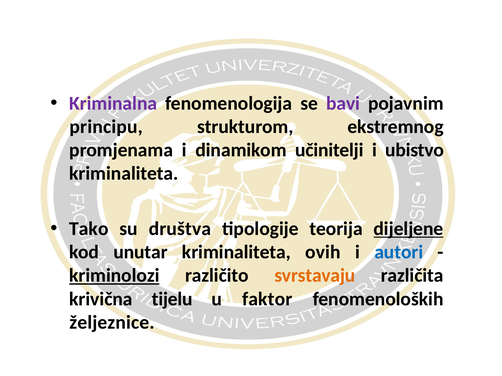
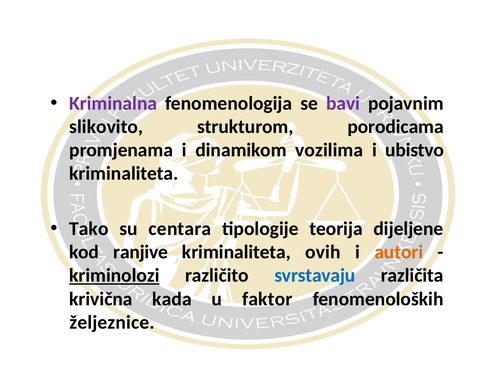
principu: principu -> slikovito
ekstremnog: ekstremnog -> porodicama
učinitelji: učinitelji -> vozilima
društva: društva -> centara
dijeljene underline: present -> none
unutar: unutar -> ranjive
autori colour: blue -> orange
svrstavaju colour: orange -> blue
tijelu: tijelu -> kada
